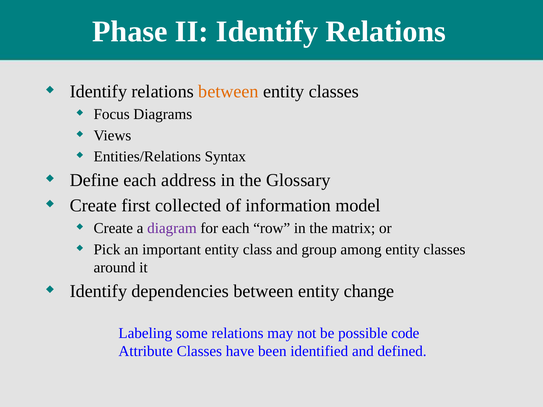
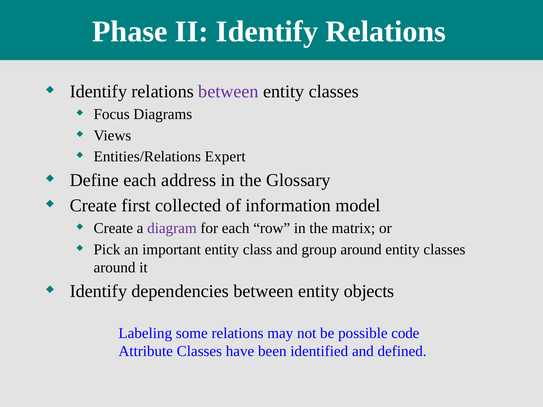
between at (228, 92) colour: orange -> purple
Syntax: Syntax -> Expert
group among: among -> around
change: change -> objects
